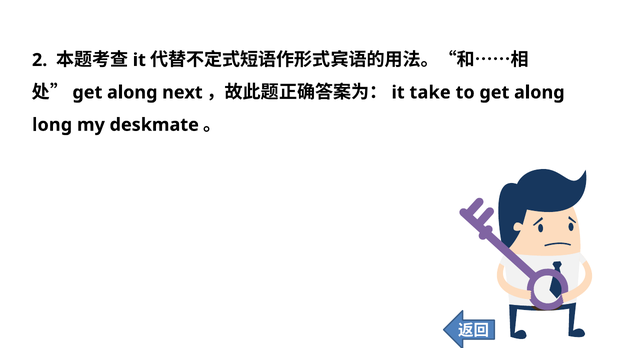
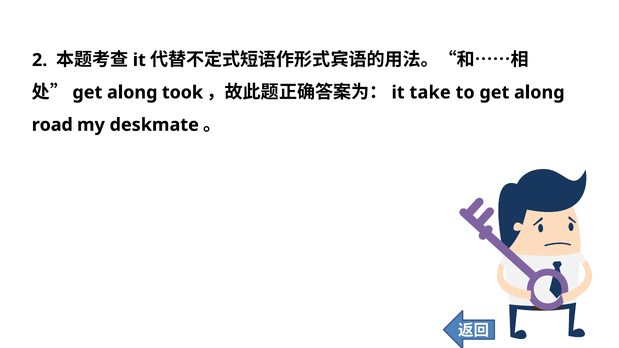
next: next -> took
long: long -> road
